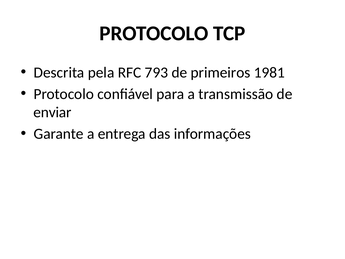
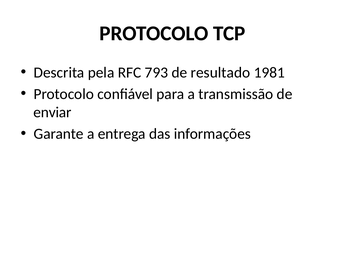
primeiros: primeiros -> resultado
